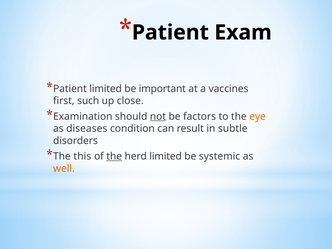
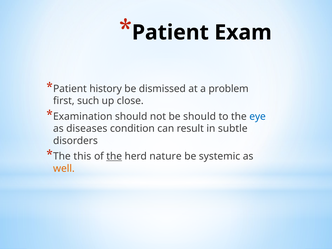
Patient limited: limited -> history
important: important -> dismissed
vaccines: vaccines -> problem
not underline: present -> none
be factors: factors -> should
eye colour: orange -> blue
herd limited: limited -> nature
